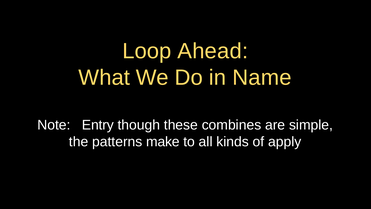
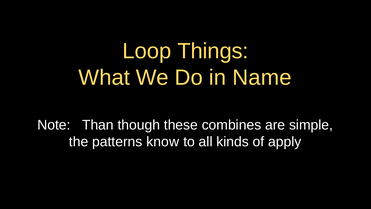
Ahead: Ahead -> Things
Entry: Entry -> Than
make: make -> know
